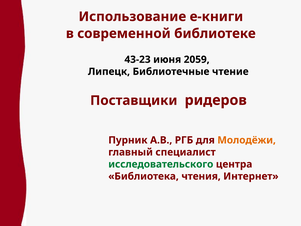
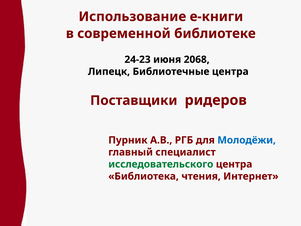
43-23: 43-23 -> 24-23
2059: 2059 -> 2068
Библиотечные чтение: чтение -> центра
Молодёжи colour: orange -> blue
